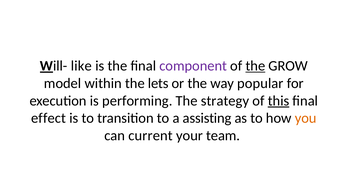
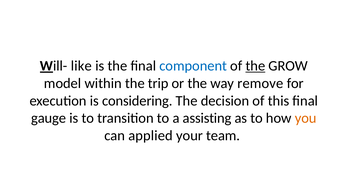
component colour: purple -> blue
lets: lets -> trip
popular: popular -> remove
performing: performing -> considering
strategy: strategy -> decision
this underline: present -> none
effect: effect -> gauge
current: current -> applied
